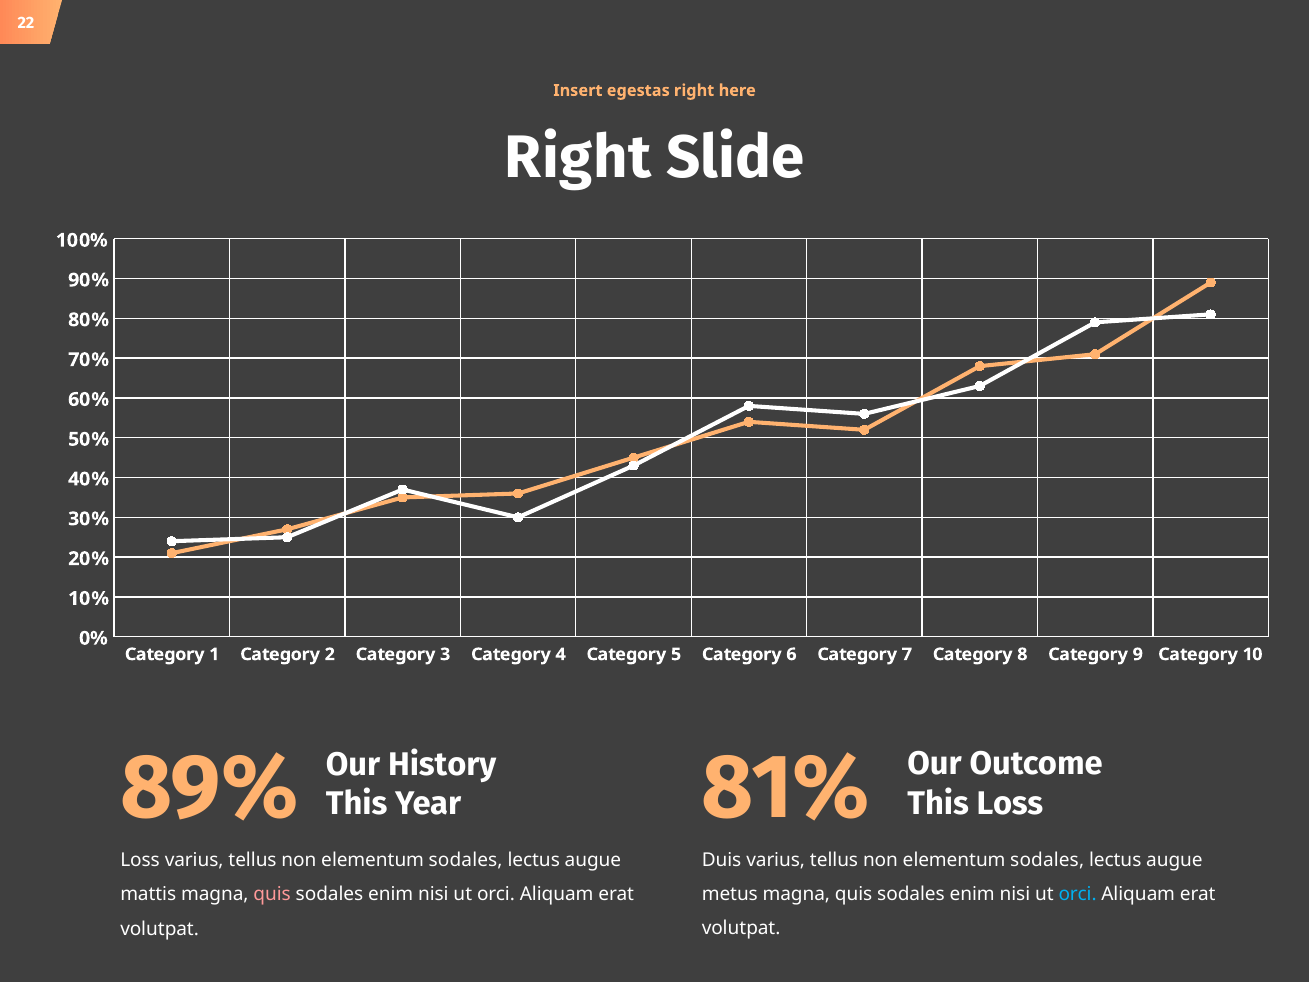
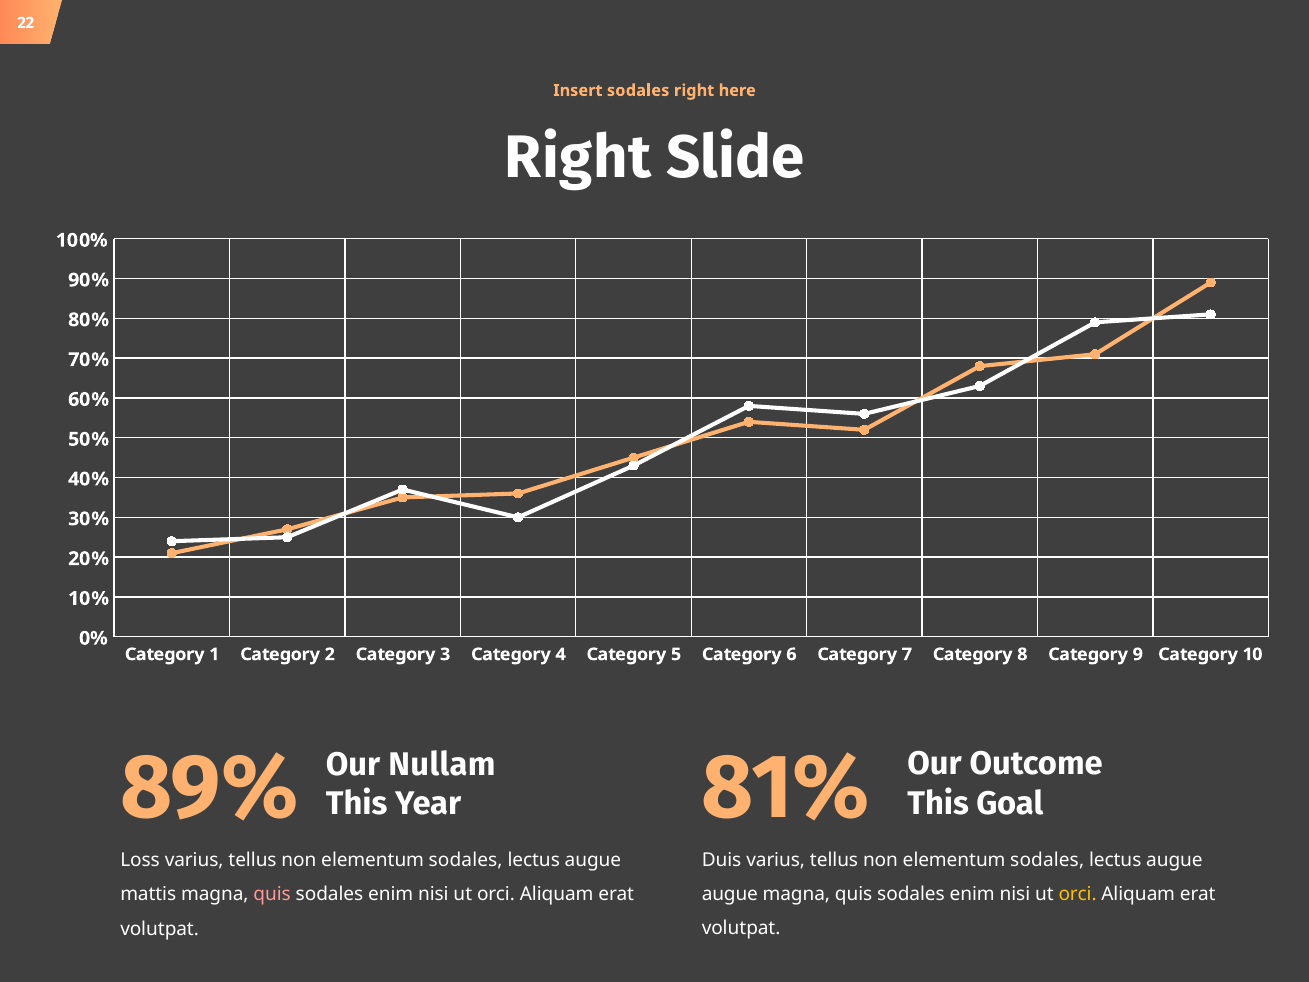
Insert egestas: egestas -> sodales
History: History -> Nullam
This Loss: Loss -> Goal
metus at (730, 894): metus -> augue
orci at (1078, 894) colour: light blue -> yellow
